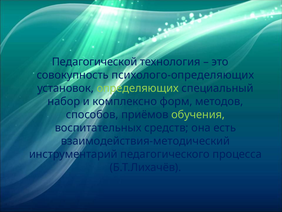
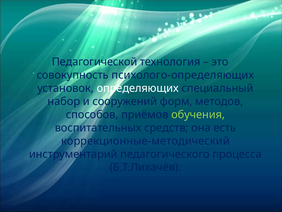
определяющих colour: light green -> white
комплексно: комплексно -> сооружений
взаимодействия-методический: взаимодействия-методический -> коррекционные-методический
